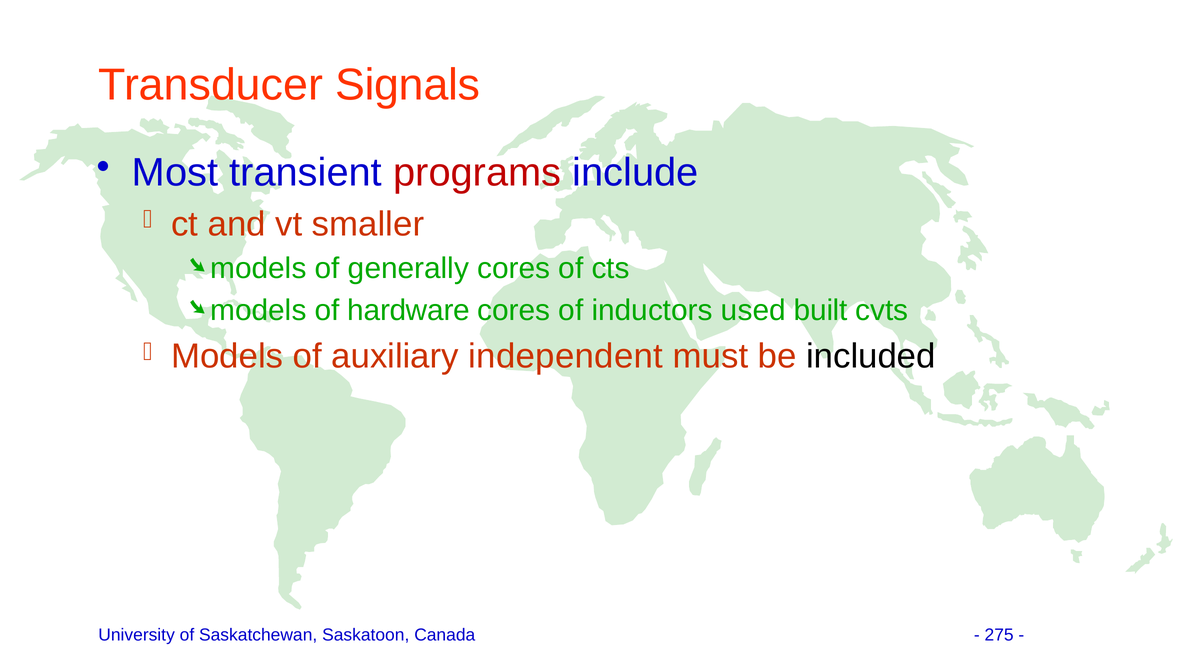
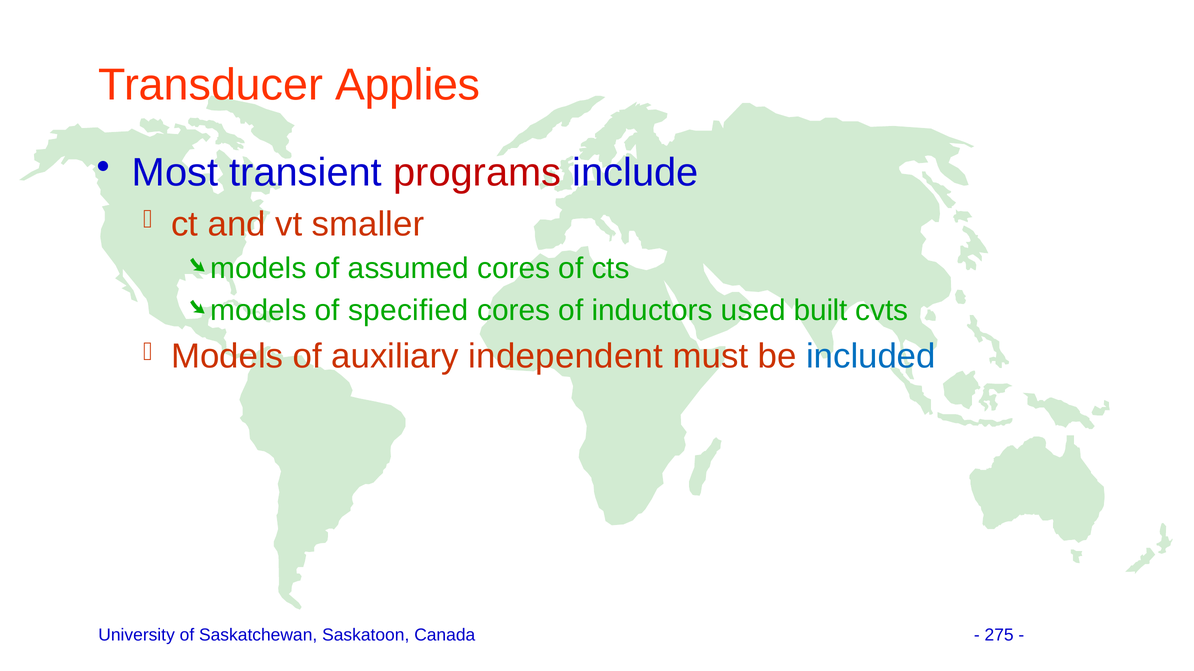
Signals: Signals -> Applies
generally: generally -> assumed
hardware: hardware -> specified
included colour: black -> blue
